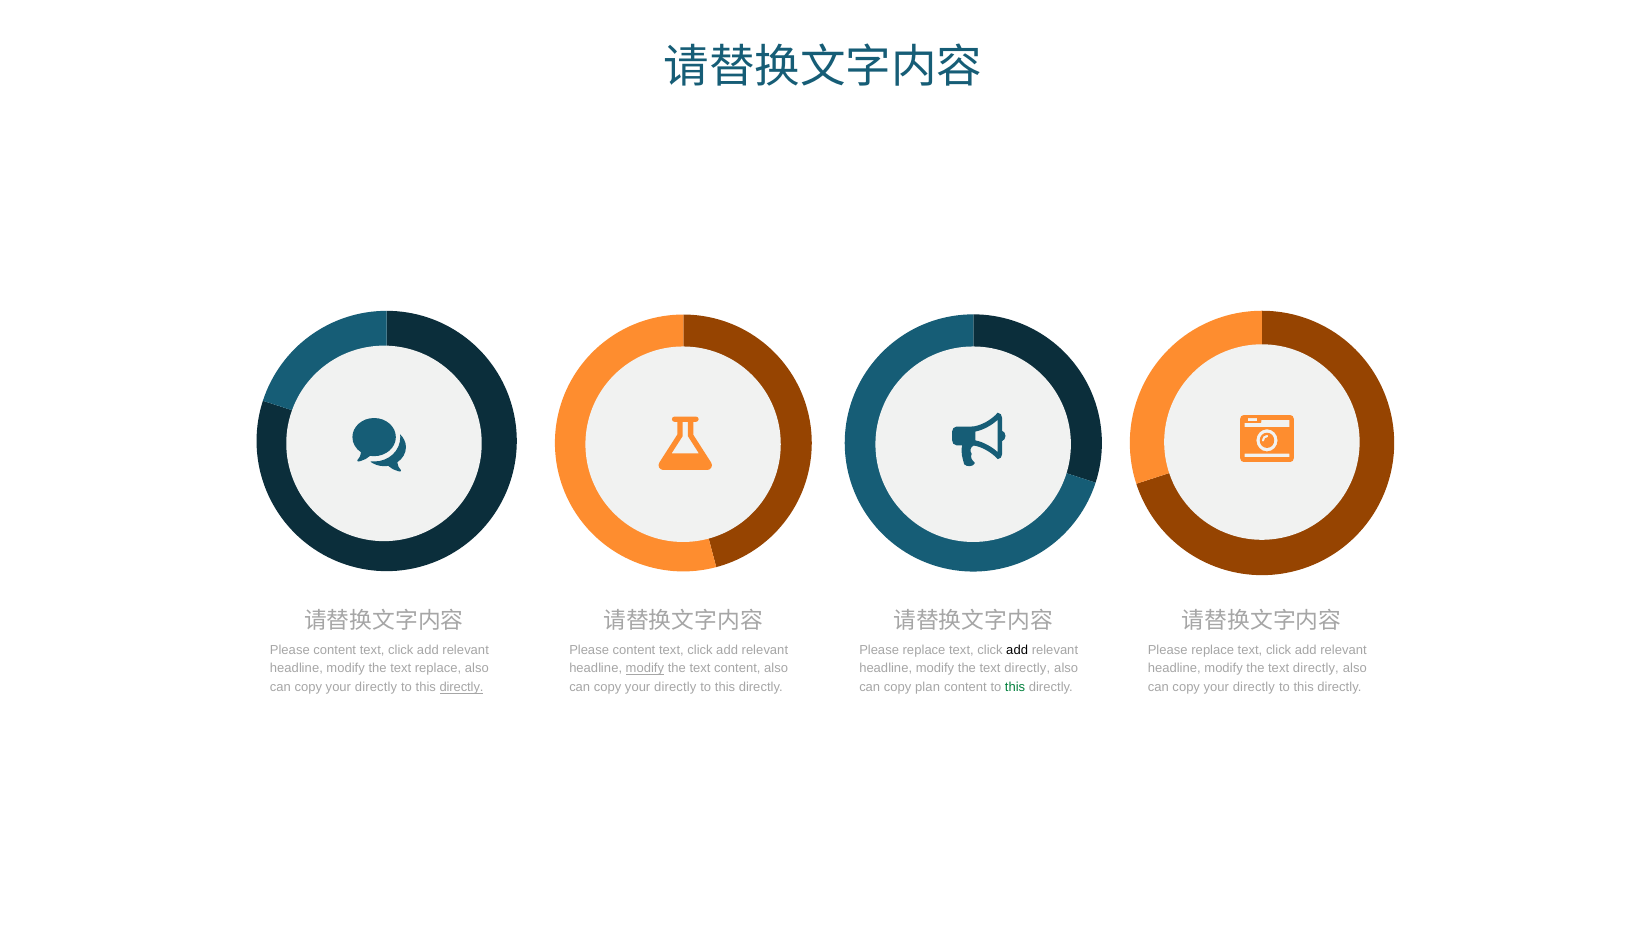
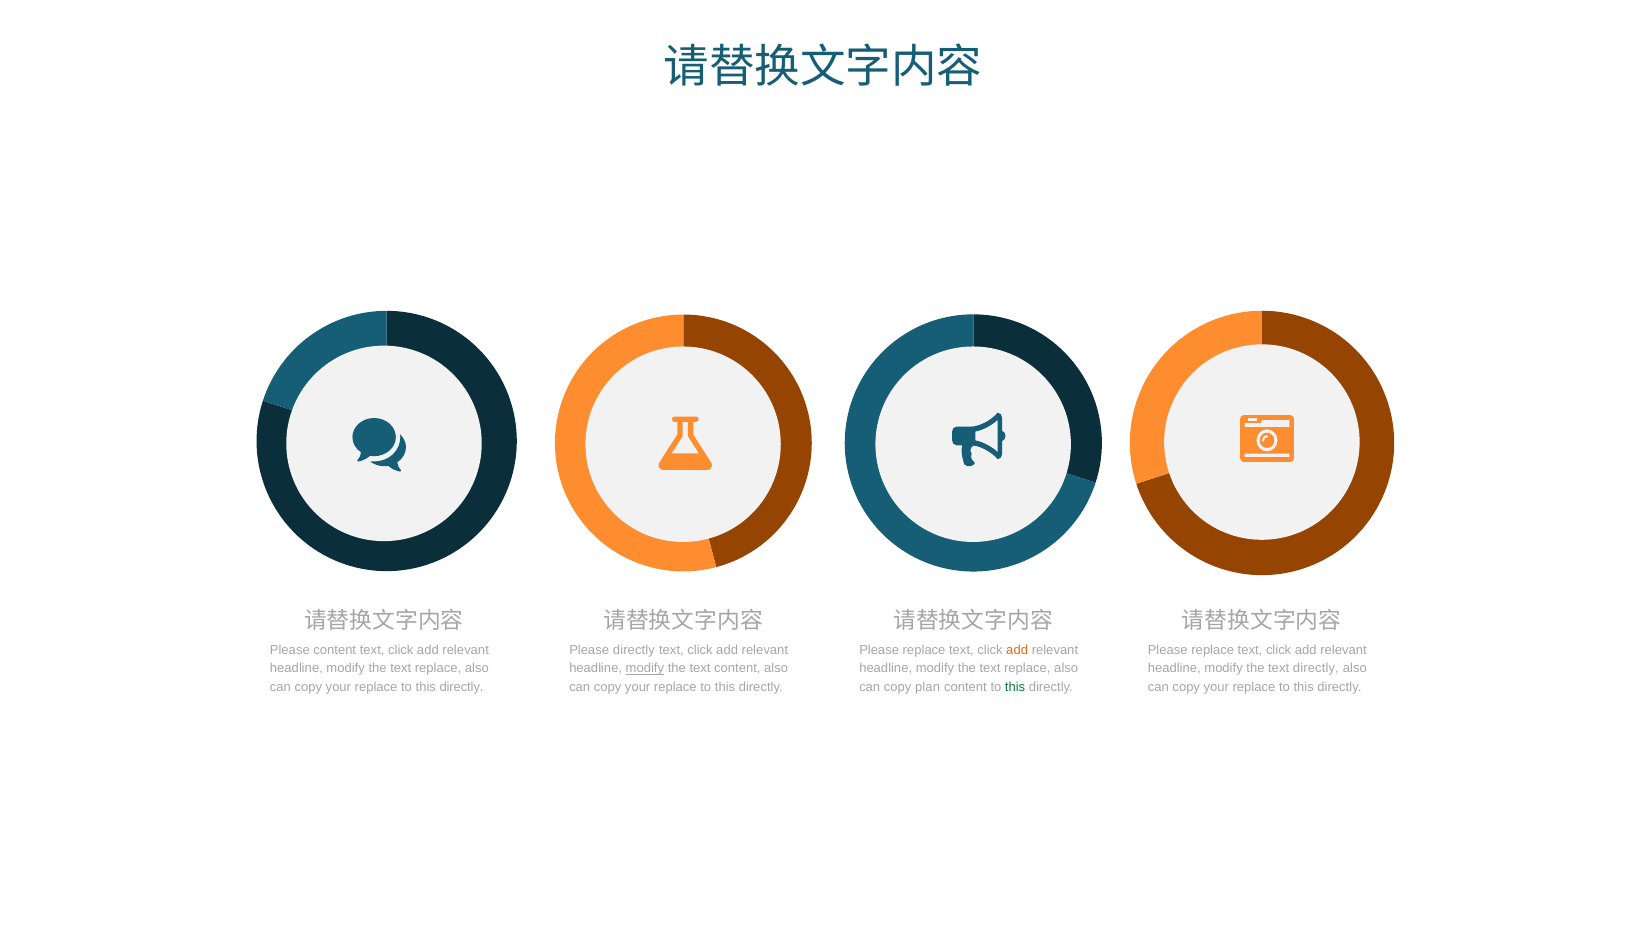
content at (634, 650): content -> directly
add at (1017, 650) colour: black -> orange
directly at (1027, 669): directly -> replace
directly at (376, 687): directly -> replace
directly at (462, 687) underline: present -> none
directly at (675, 687): directly -> replace
directly at (1254, 687): directly -> replace
